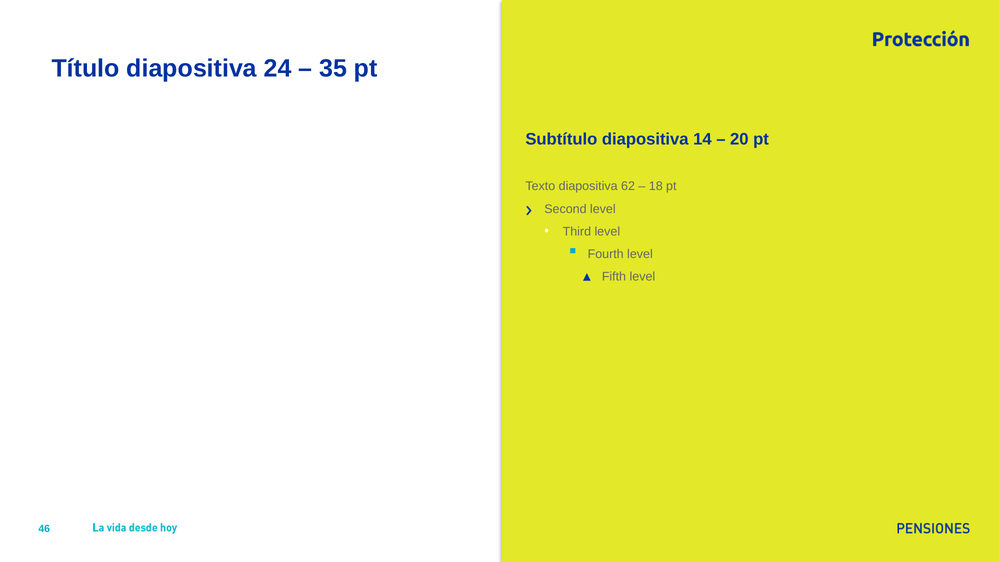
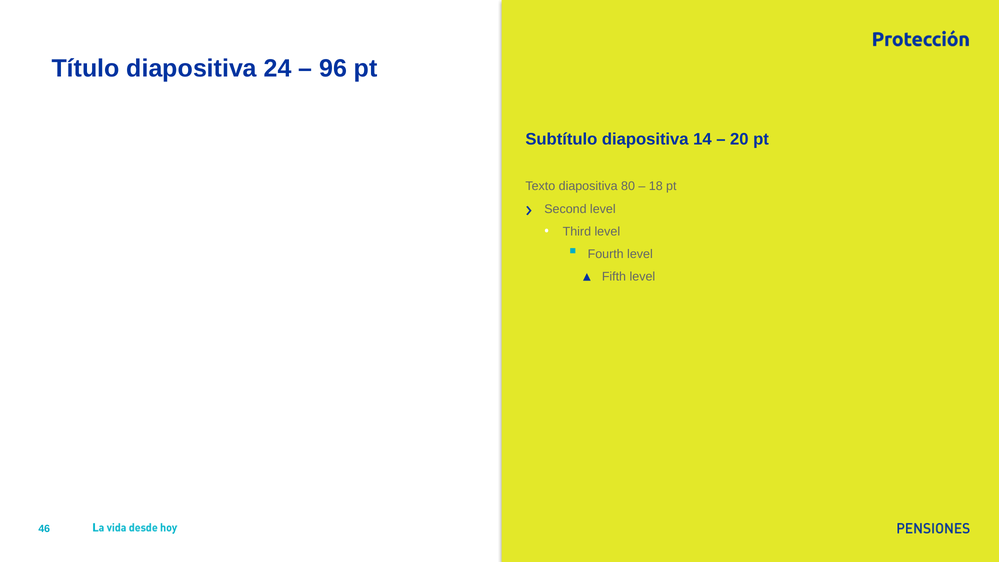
35: 35 -> 96
62: 62 -> 80
